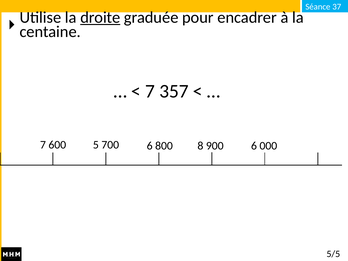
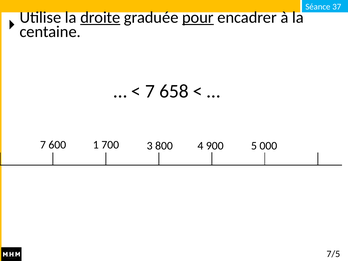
pour underline: none -> present
357: 357 -> 658
5: 5 -> 1
700 6: 6 -> 3
8: 8 -> 4
900 6: 6 -> 5
5/5: 5/5 -> 7/5
